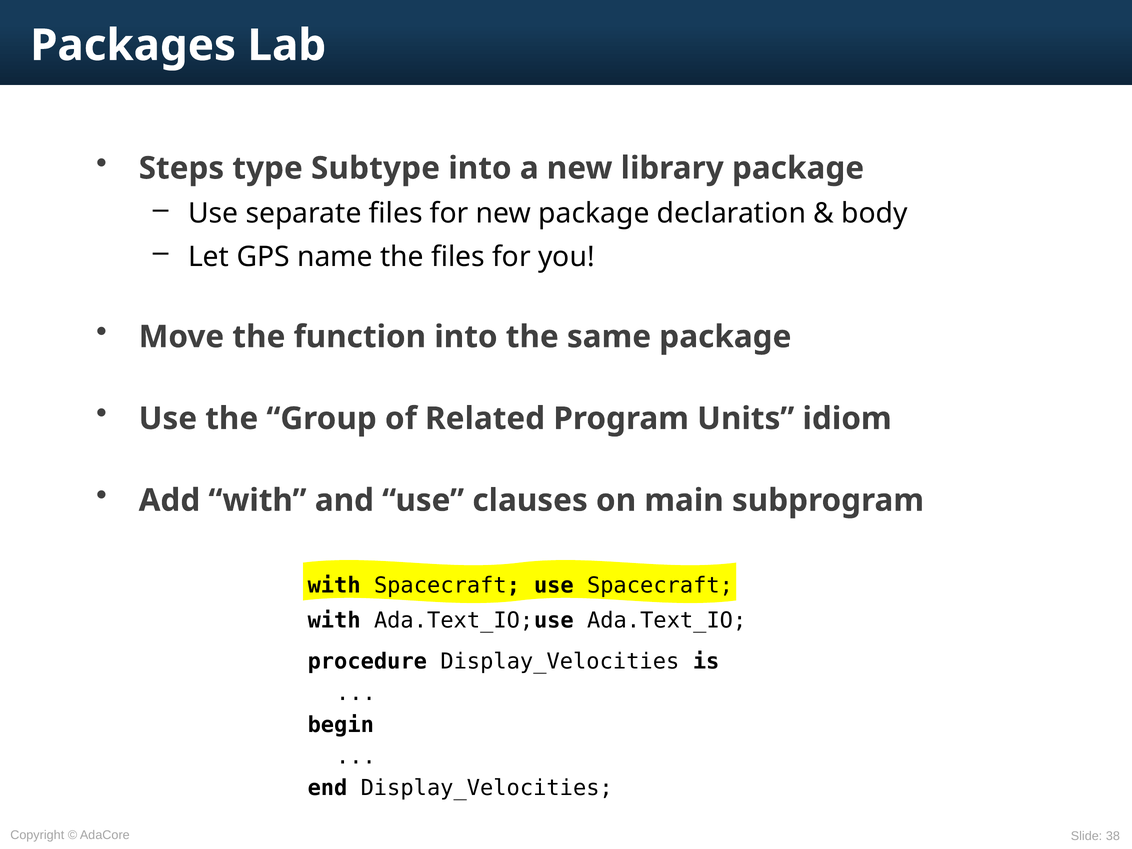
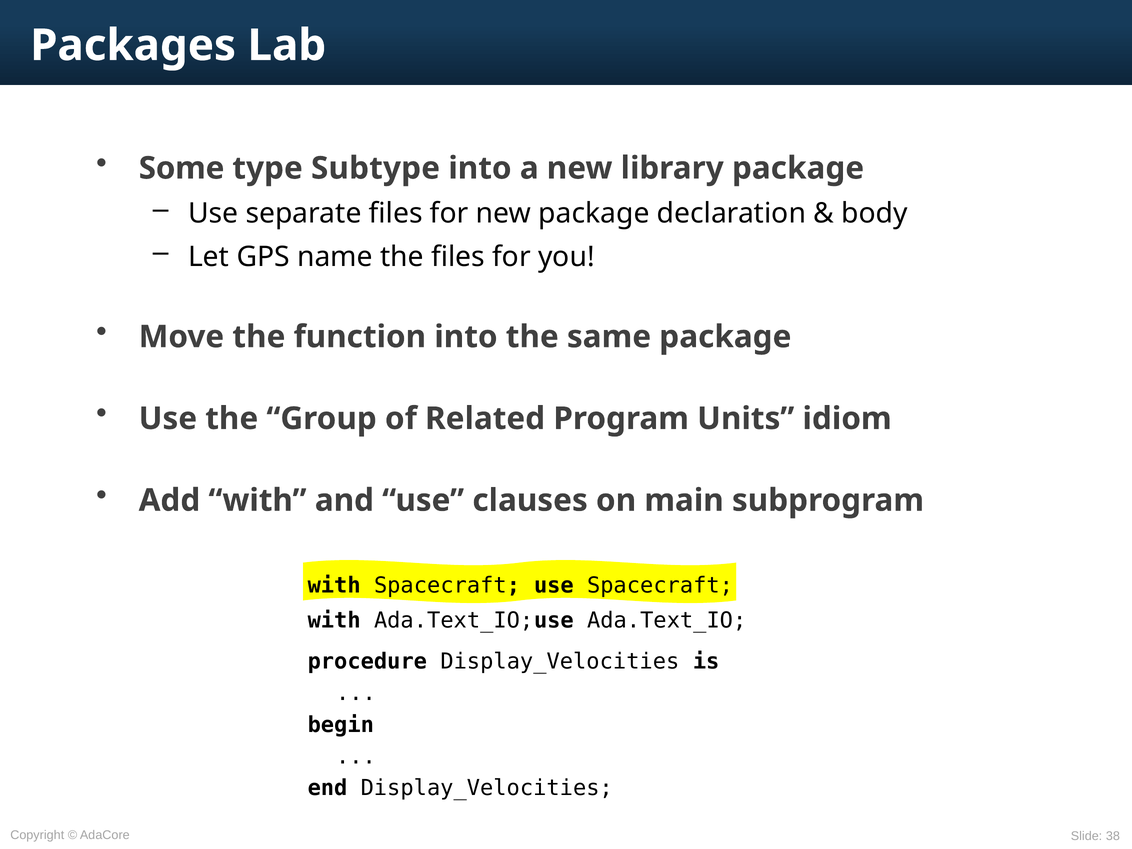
Steps: Steps -> Some
